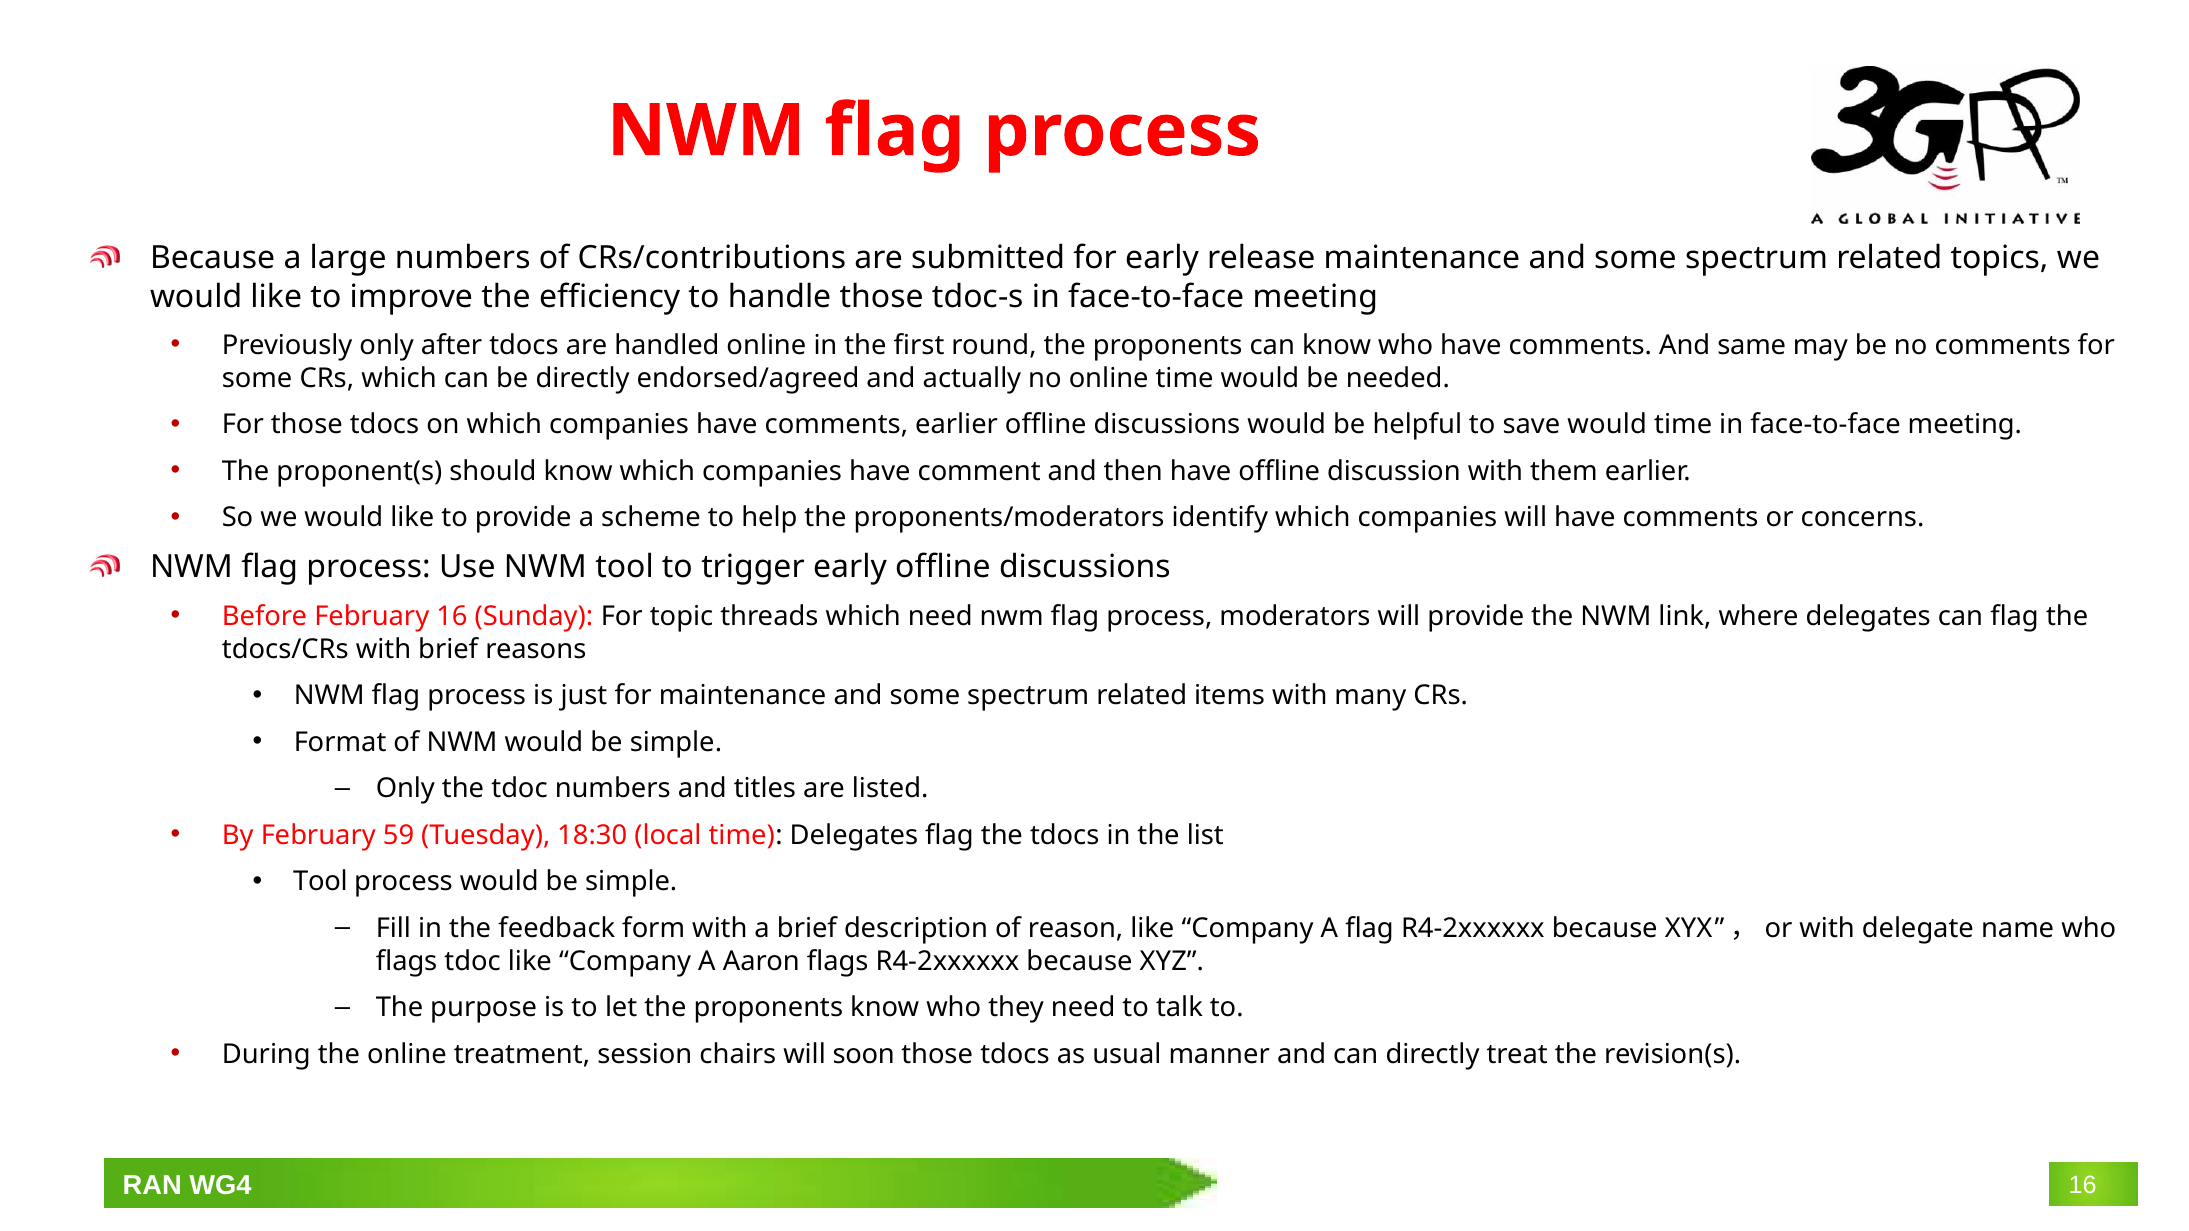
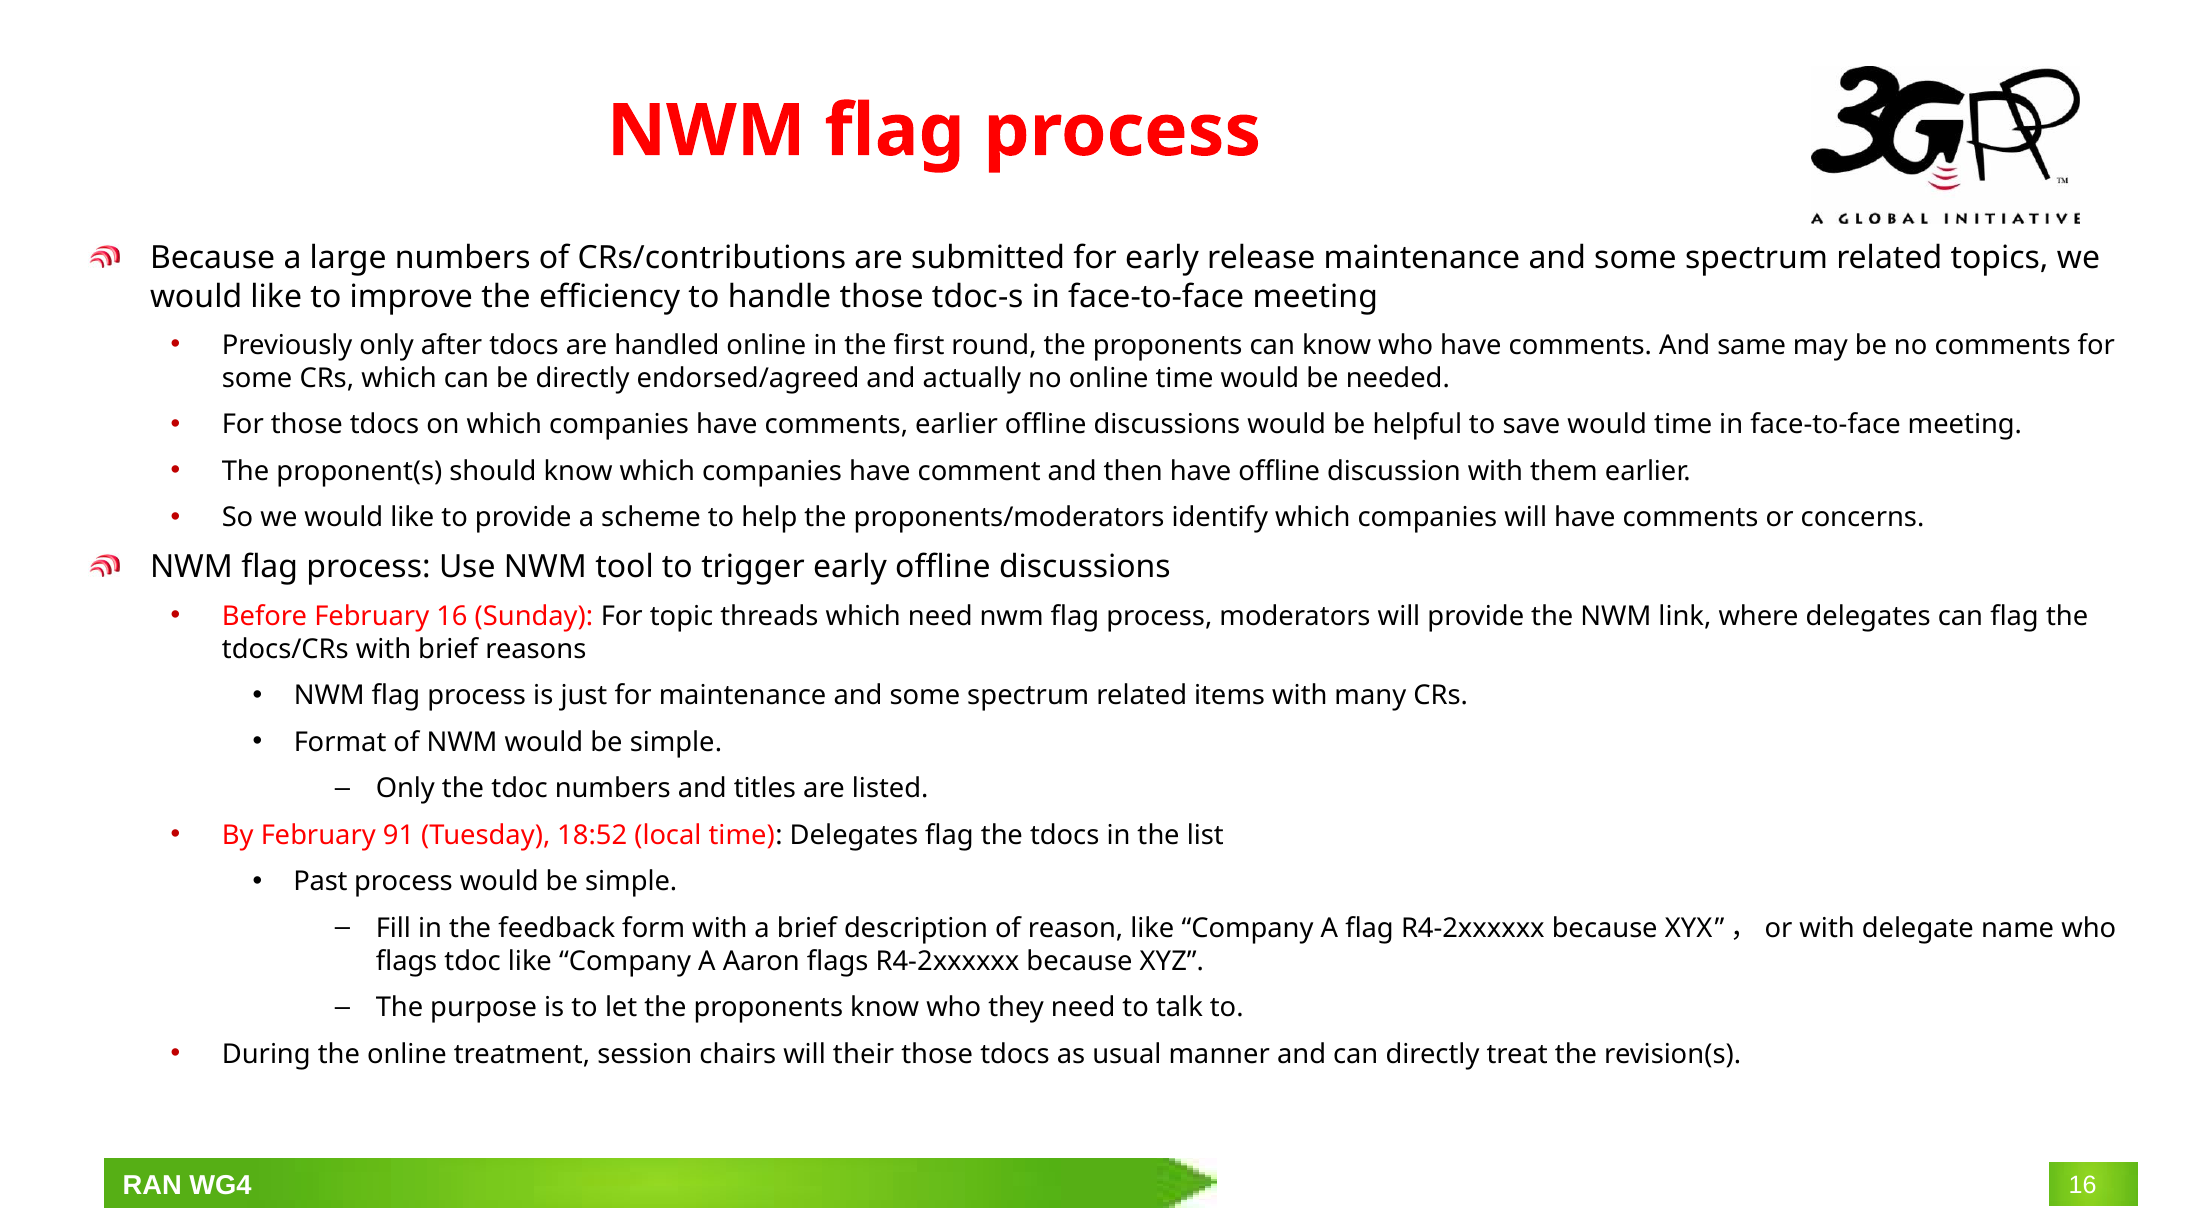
59: 59 -> 91
18:30: 18:30 -> 18:52
Tool at (320, 882): Tool -> Past
soon: soon -> their
